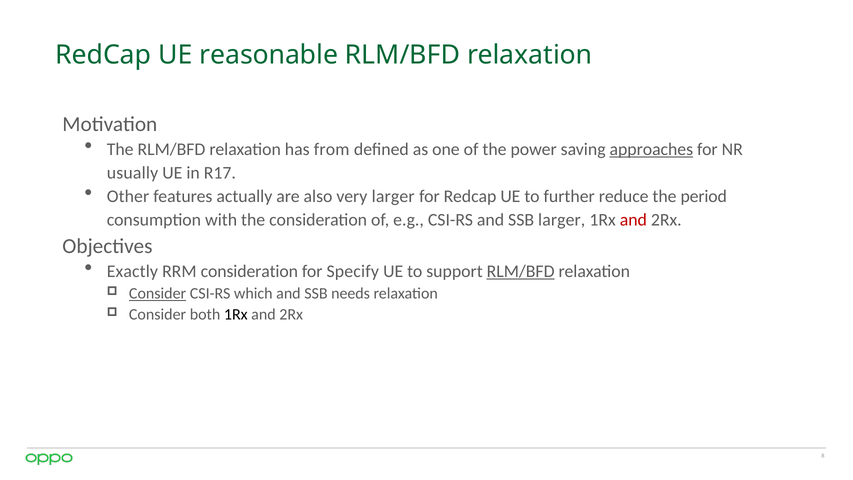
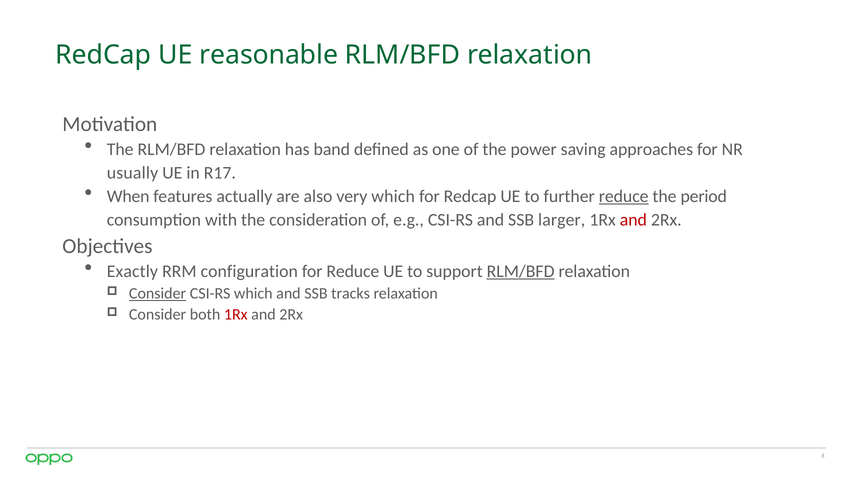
from: from -> band
approaches underline: present -> none
Other: Other -> When
very larger: larger -> which
reduce at (624, 196) underline: none -> present
RRM consideration: consideration -> configuration
for Specify: Specify -> Reduce
needs: needs -> tracks
1Rx at (236, 314) colour: black -> red
